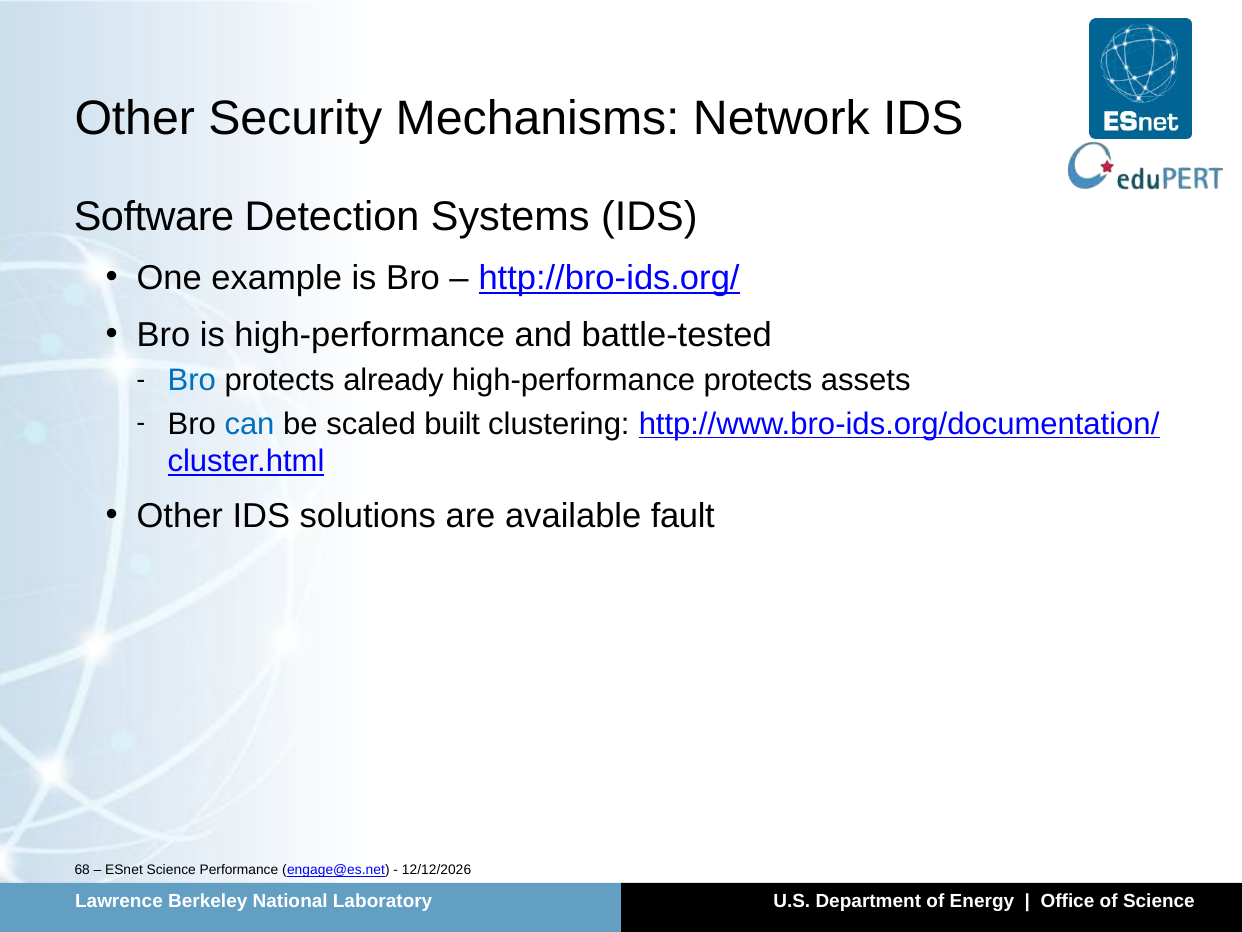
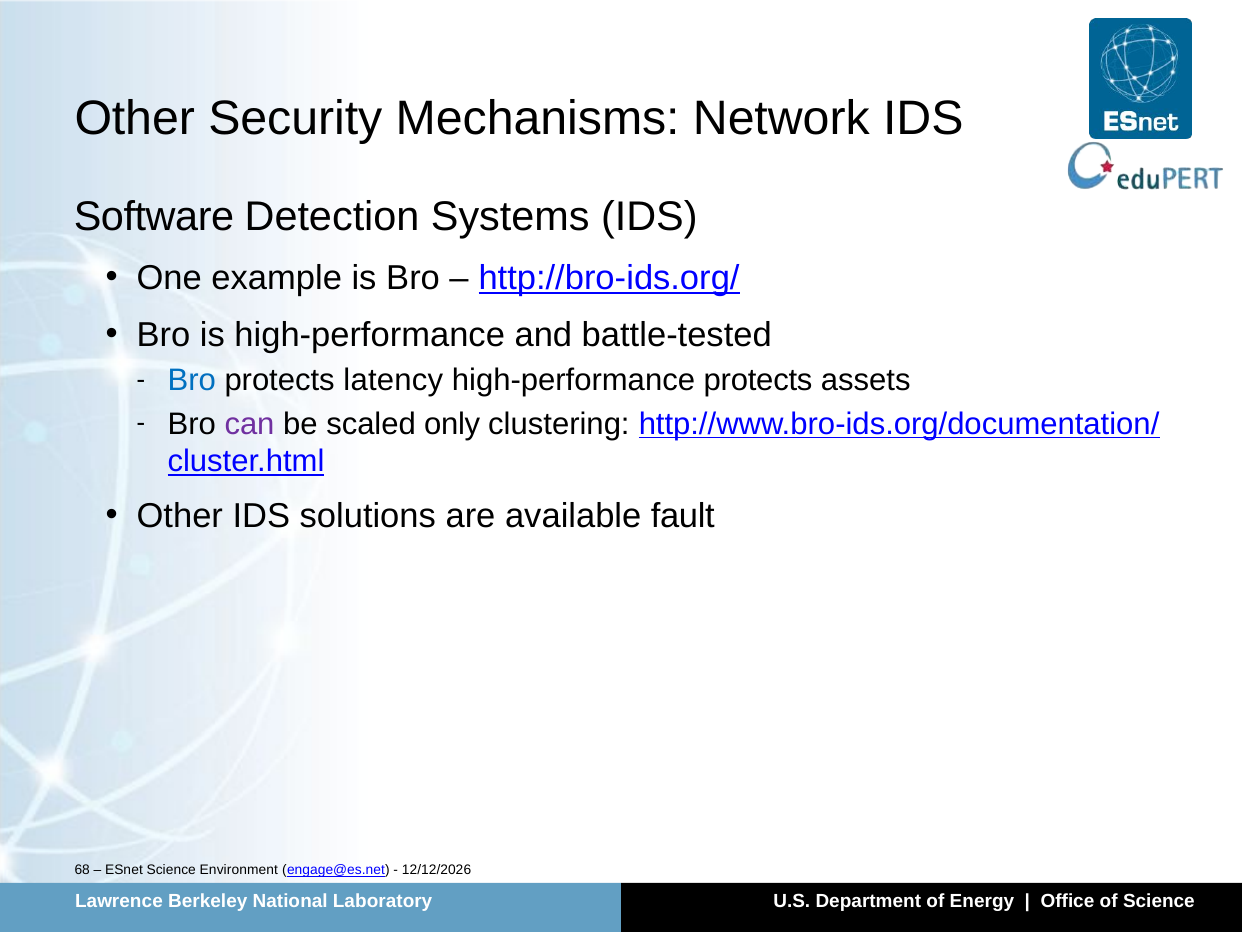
already: already -> latency
can colour: blue -> purple
built: built -> only
Performance: Performance -> Environment
